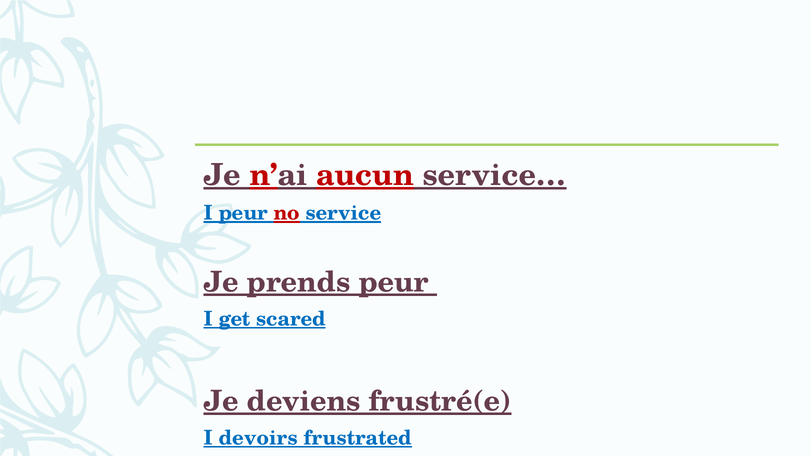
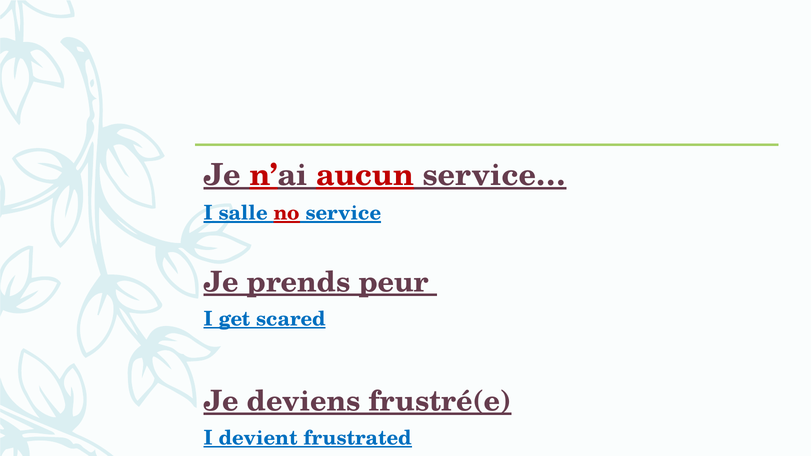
I peur: peur -> salle
devoirs: devoirs -> devient
